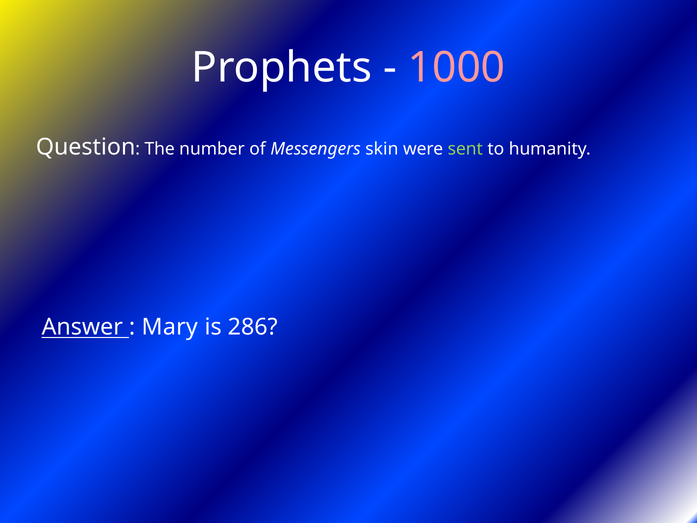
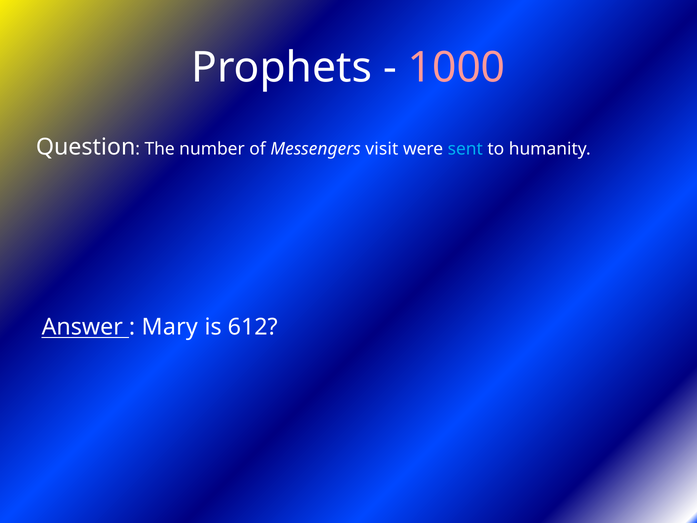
skin: skin -> visit
sent colour: light green -> light blue
286: 286 -> 612
